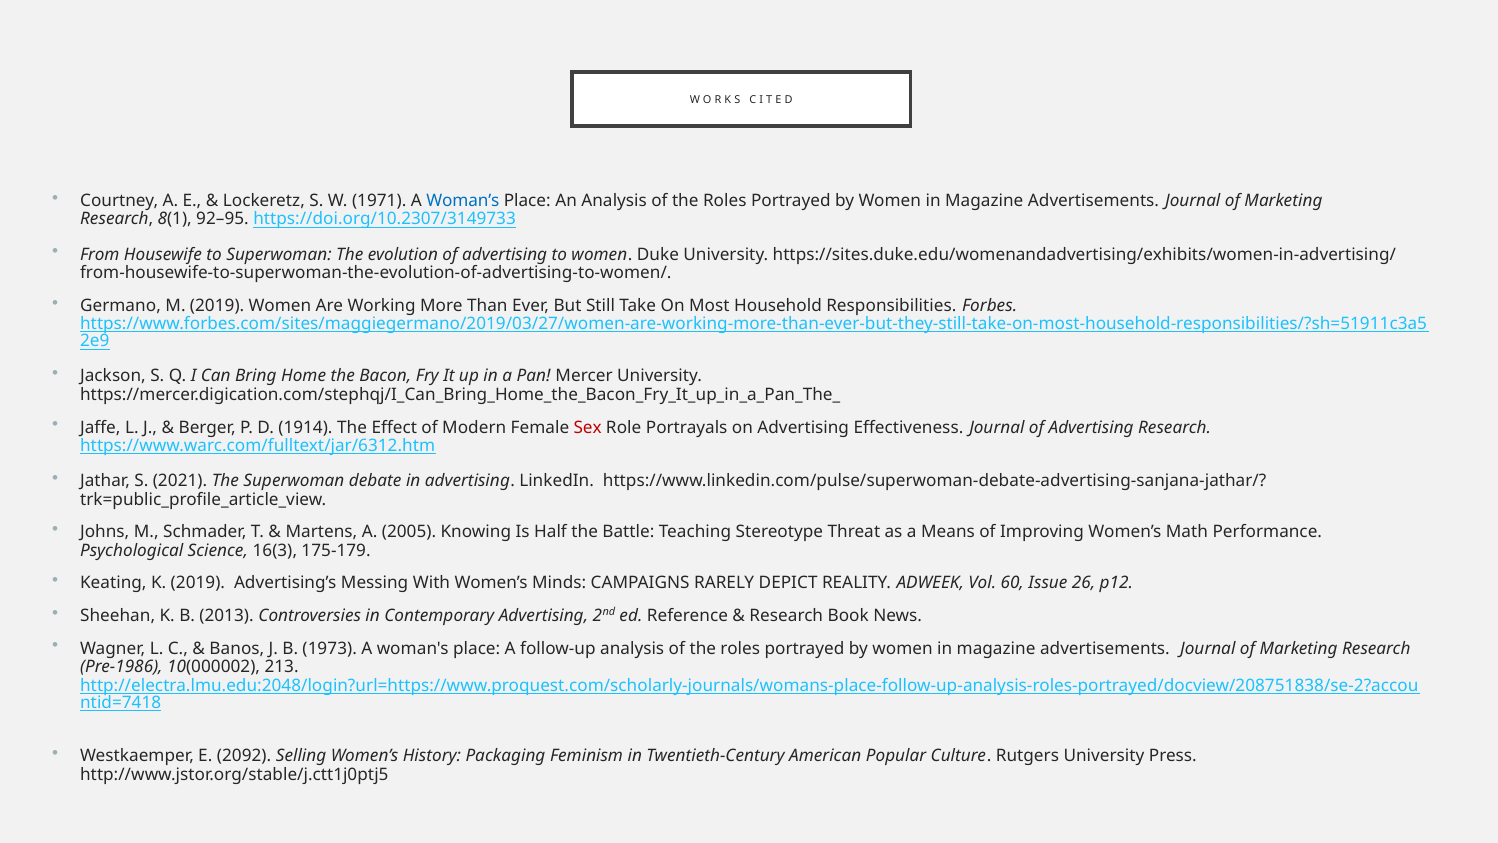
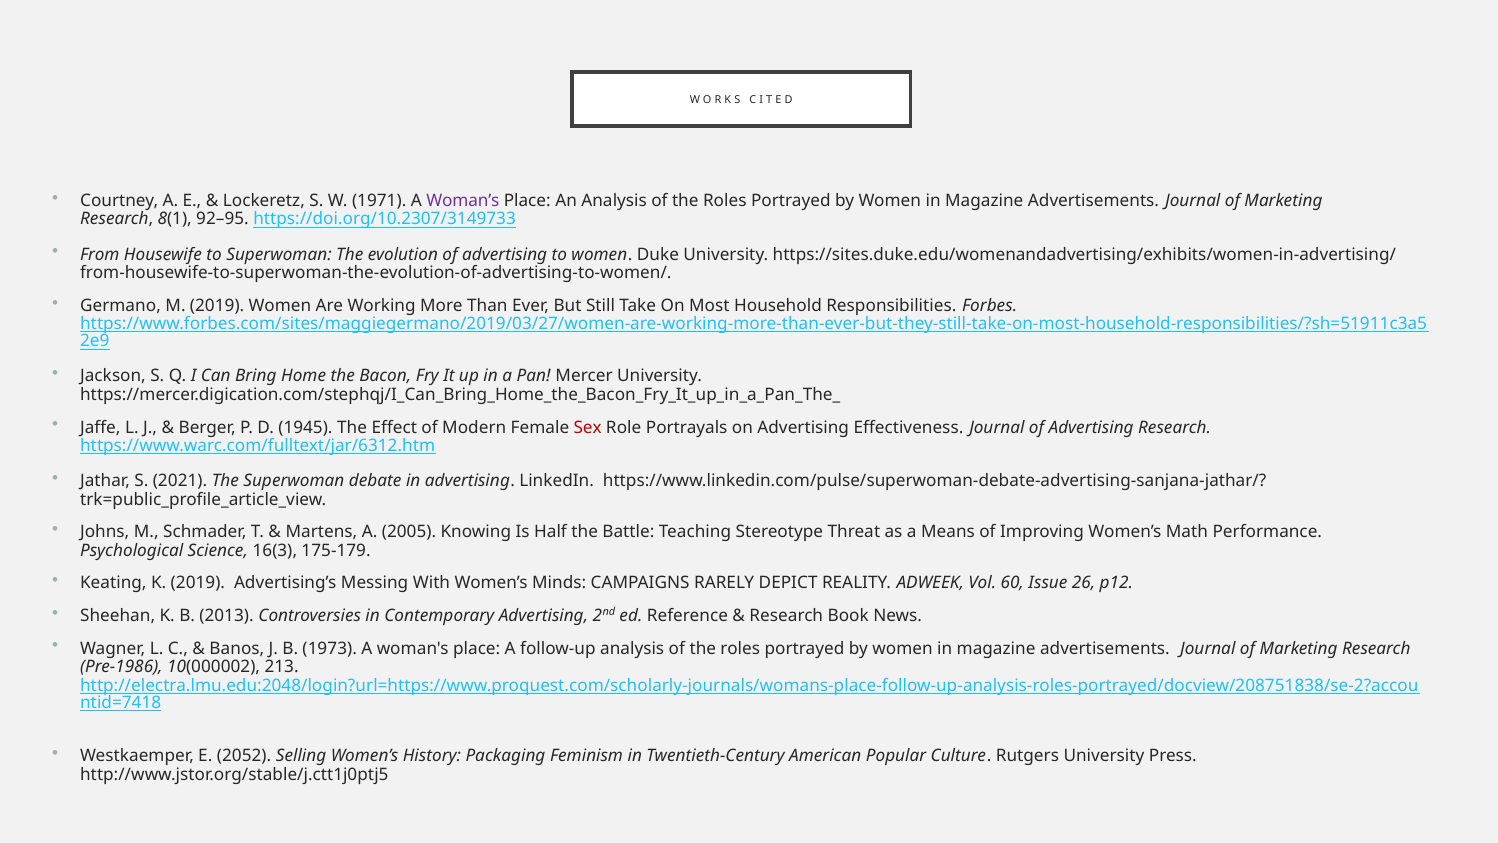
Woman’s colour: blue -> purple
1914: 1914 -> 1945
2092: 2092 -> 2052
